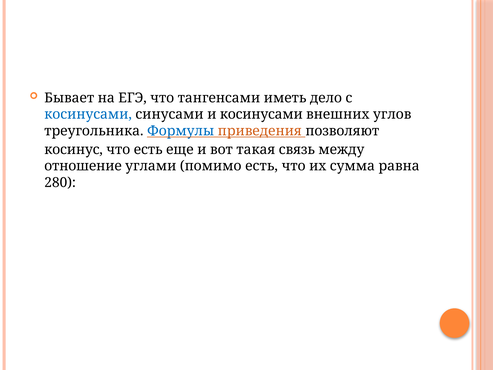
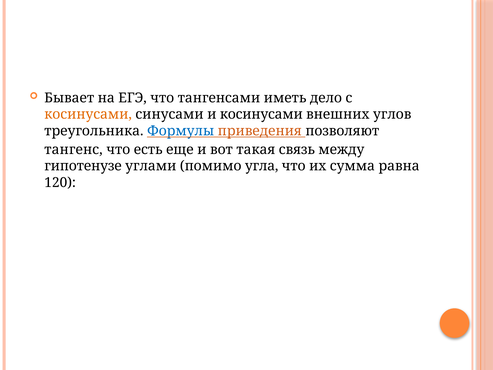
косинусами at (88, 114) colour: blue -> orange
косинус: косинус -> тангенс
отношение: отношение -> гипотенузе
помимо есть: есть -> угла
280: 280 -> 120
